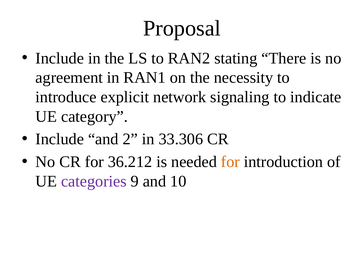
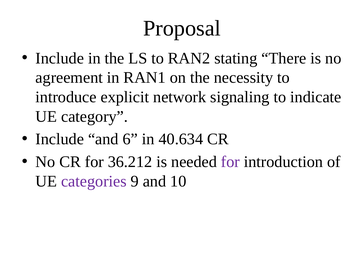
2: 2 -> 6
33.306: 33.306 -> 40.634
for at (230, 162) colour: orange -> purple
